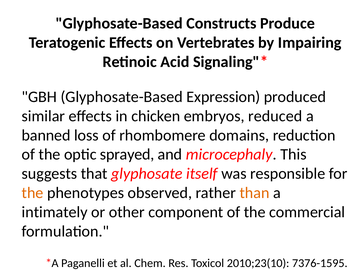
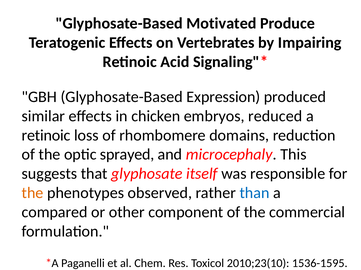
Constructs: Constructs -> Motivated
banned at (46, 136): banned -> retinoic
than colour: orange -> blue
intimately: intimately -> compared
7376-1595: 7376-1595 -> 1536-1595
